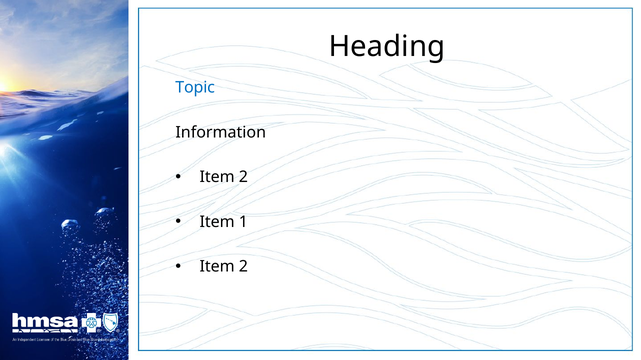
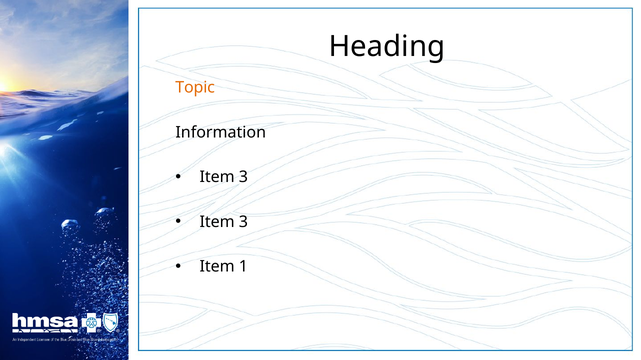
Topic colour: blue -> orange
2 at (243, 177): 2 -> 3
1 at (243, 222): 1 -> 3
2 at (243, 267): 2 -> 1
